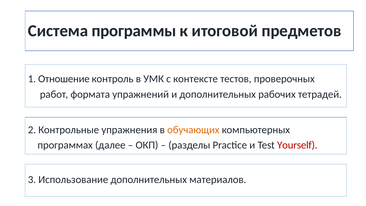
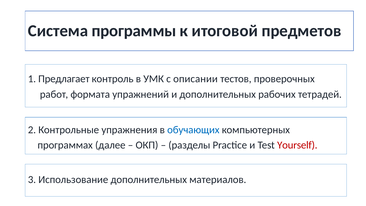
Отношение: Отношение -> Предлагает
контексте: контексте -> описании
обучающих colour: orange -> blue
